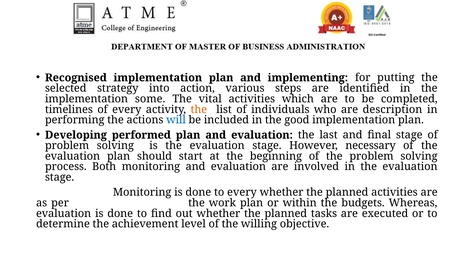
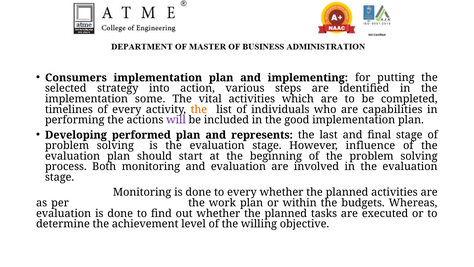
Recognised: Recognised -> Consumers
description: description -> capabilities
will colour: blue -> purple
plan and evaluation: evaluation -> represents
necessary: necessary -> influence
